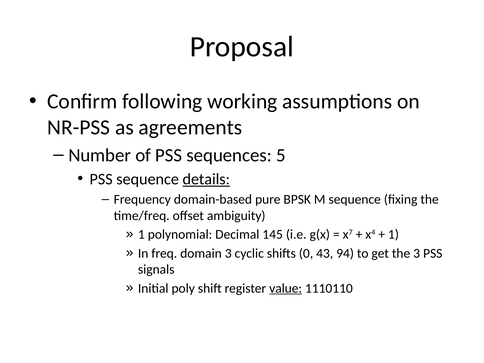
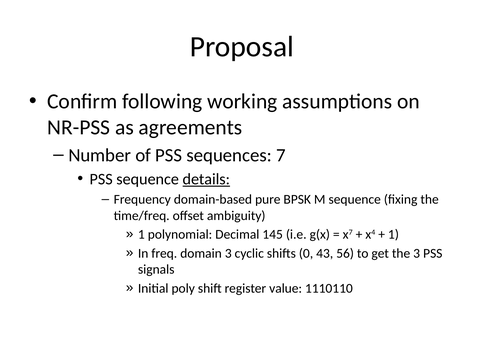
5: 5 -> 7
94: 94 -> 56
value underline: present -> none
